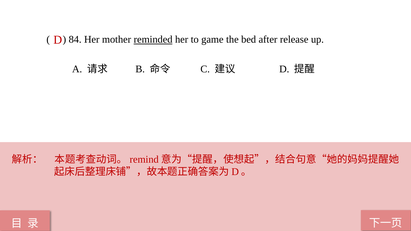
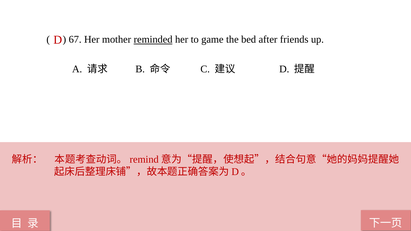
84: 84 -> 67
release: release -> friends
